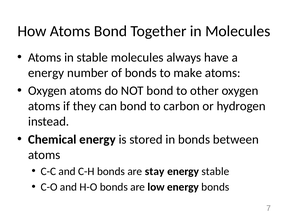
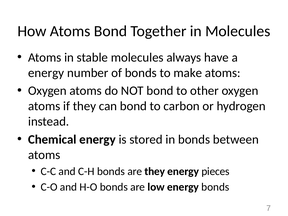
are stay: stay -> they
energy stable: stable -> pieces
